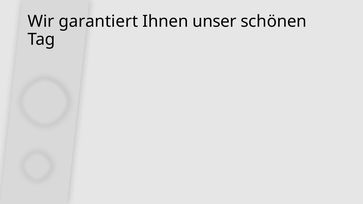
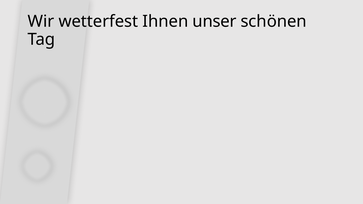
garantiert: garantiert -> wetterfest
